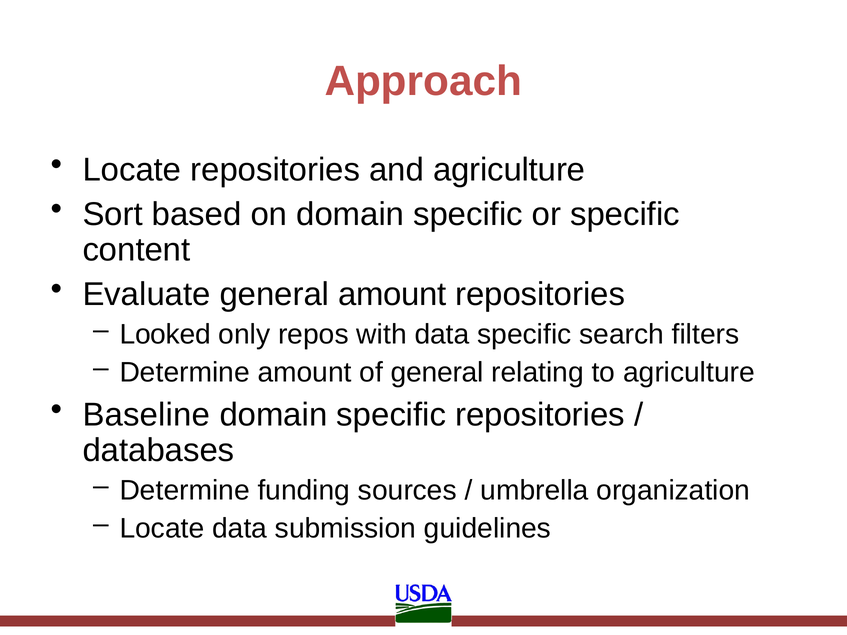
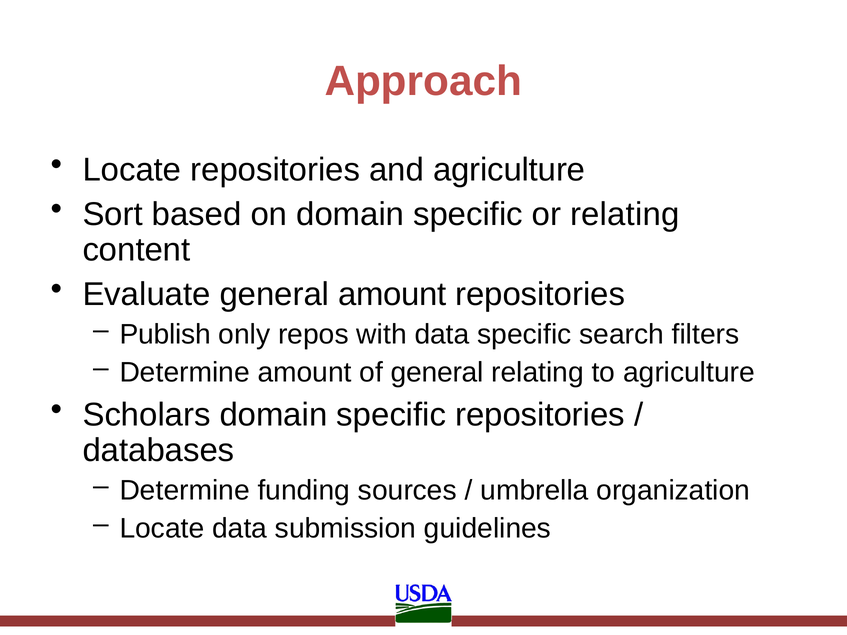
or specific: specific -> relating
Looked: Looked -> Publish
Baseline: Baseline -> Scholars
